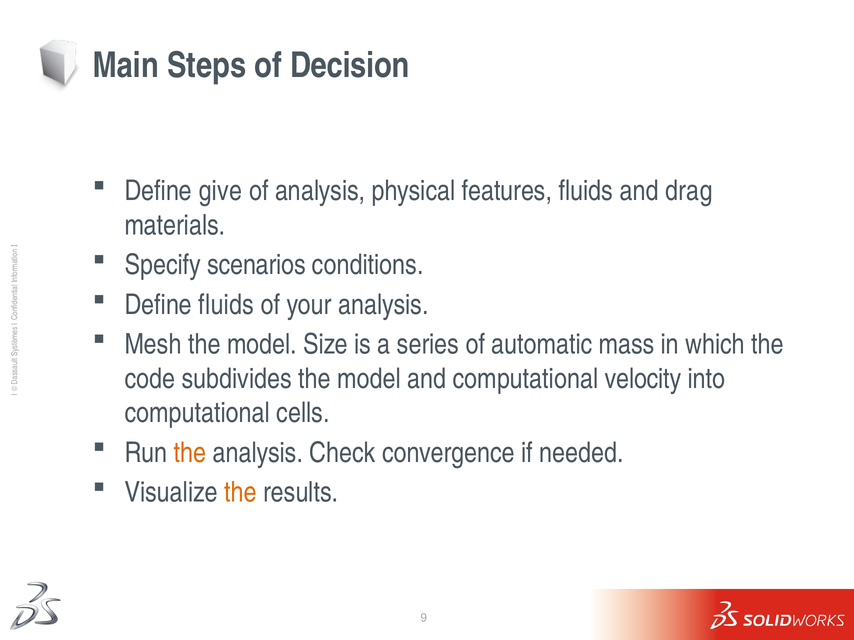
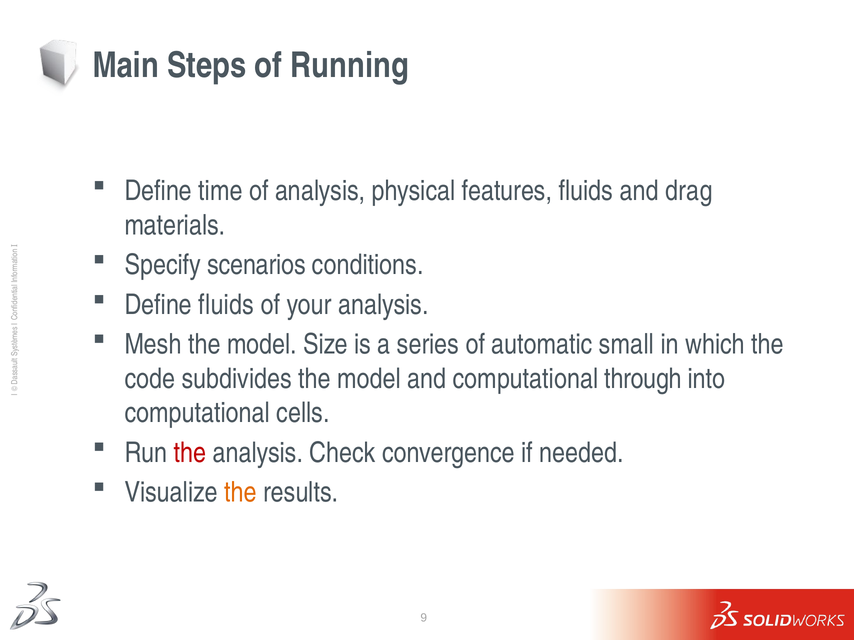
Decision: Decision -> Running
give: give -> time
mass: mass -> small
velocity: velocity -> through
the at (190, 453) colour: orange -> red
